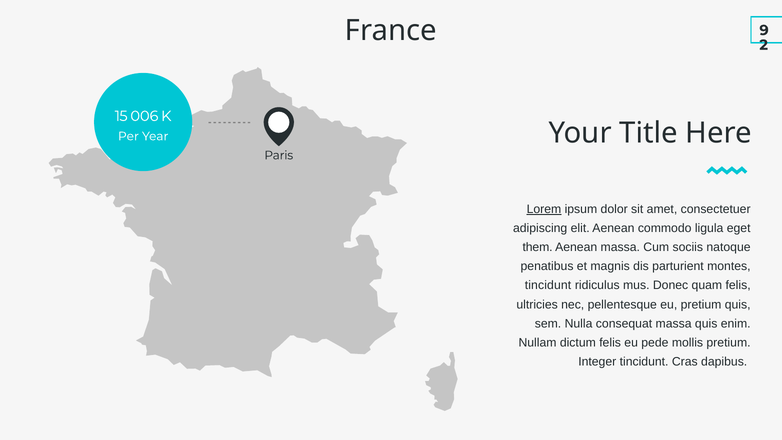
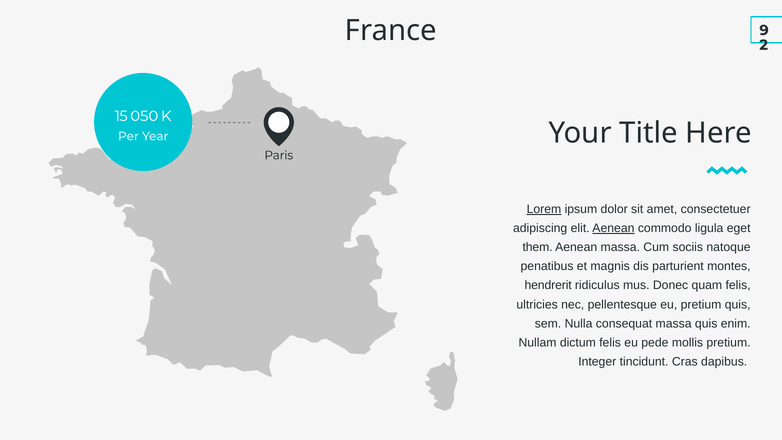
006: 006 -> 050
Aenean at (613, 228) underline: none -> present
tincidunt at (548, 285): tincidunt -> hendrerit
